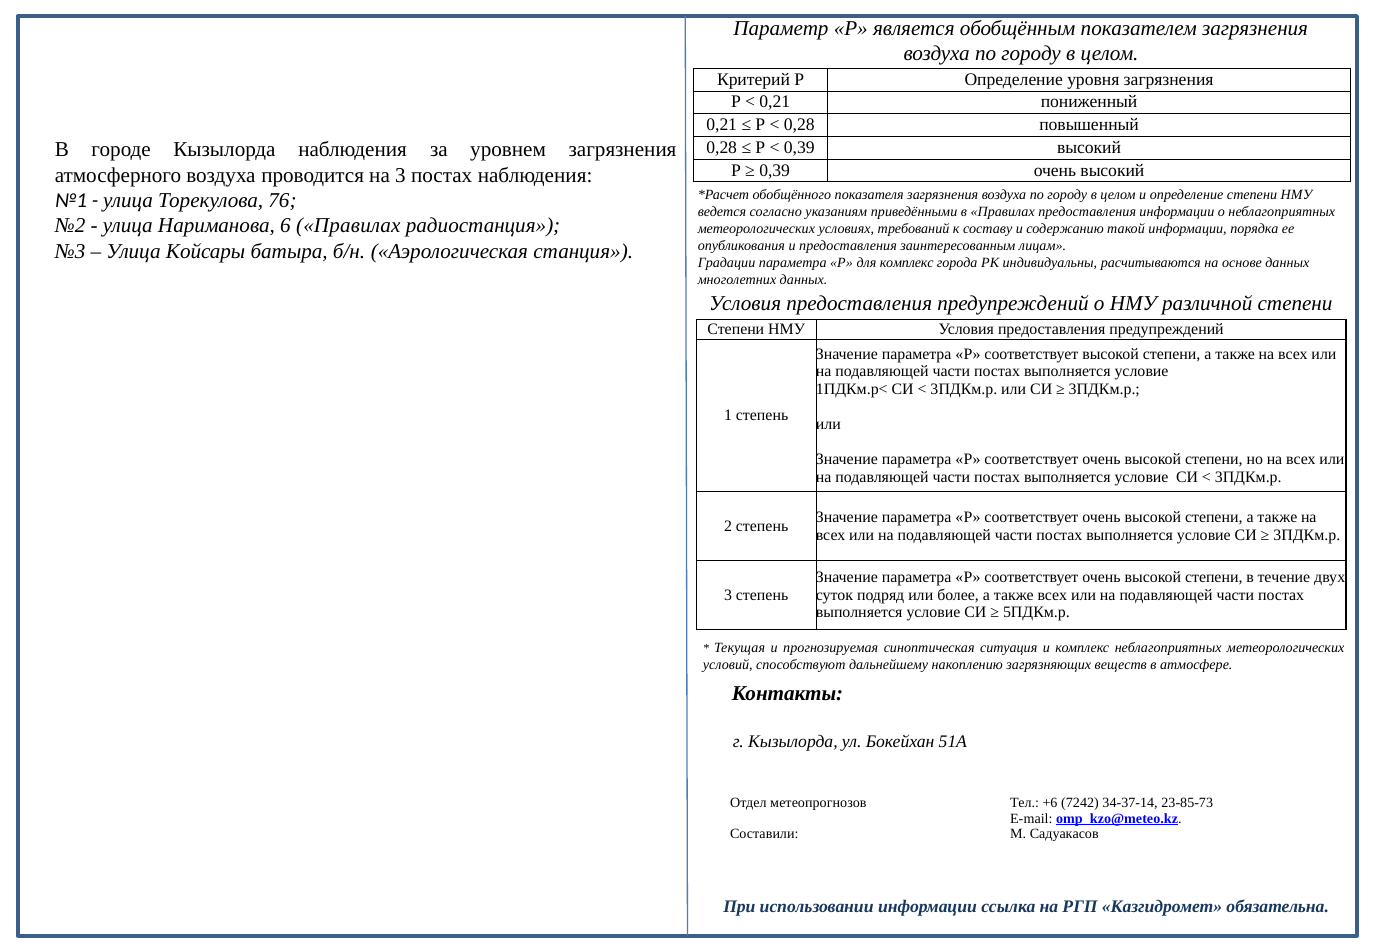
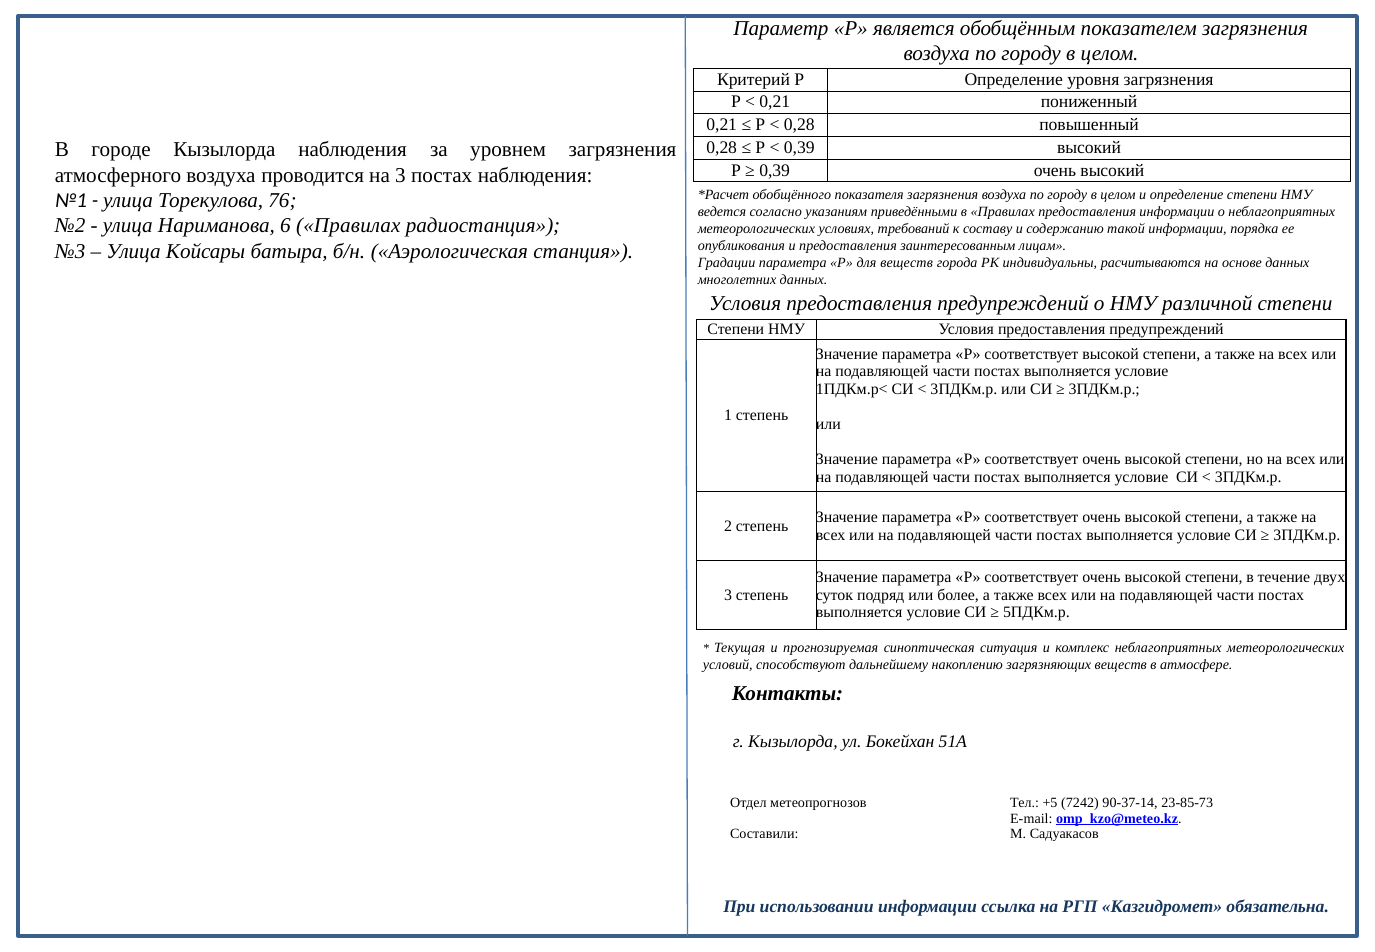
для комплекс: комплекс -> веществ
+6: +6 -> +5
34-37-14: 34-37-14 -> 90-37-14
